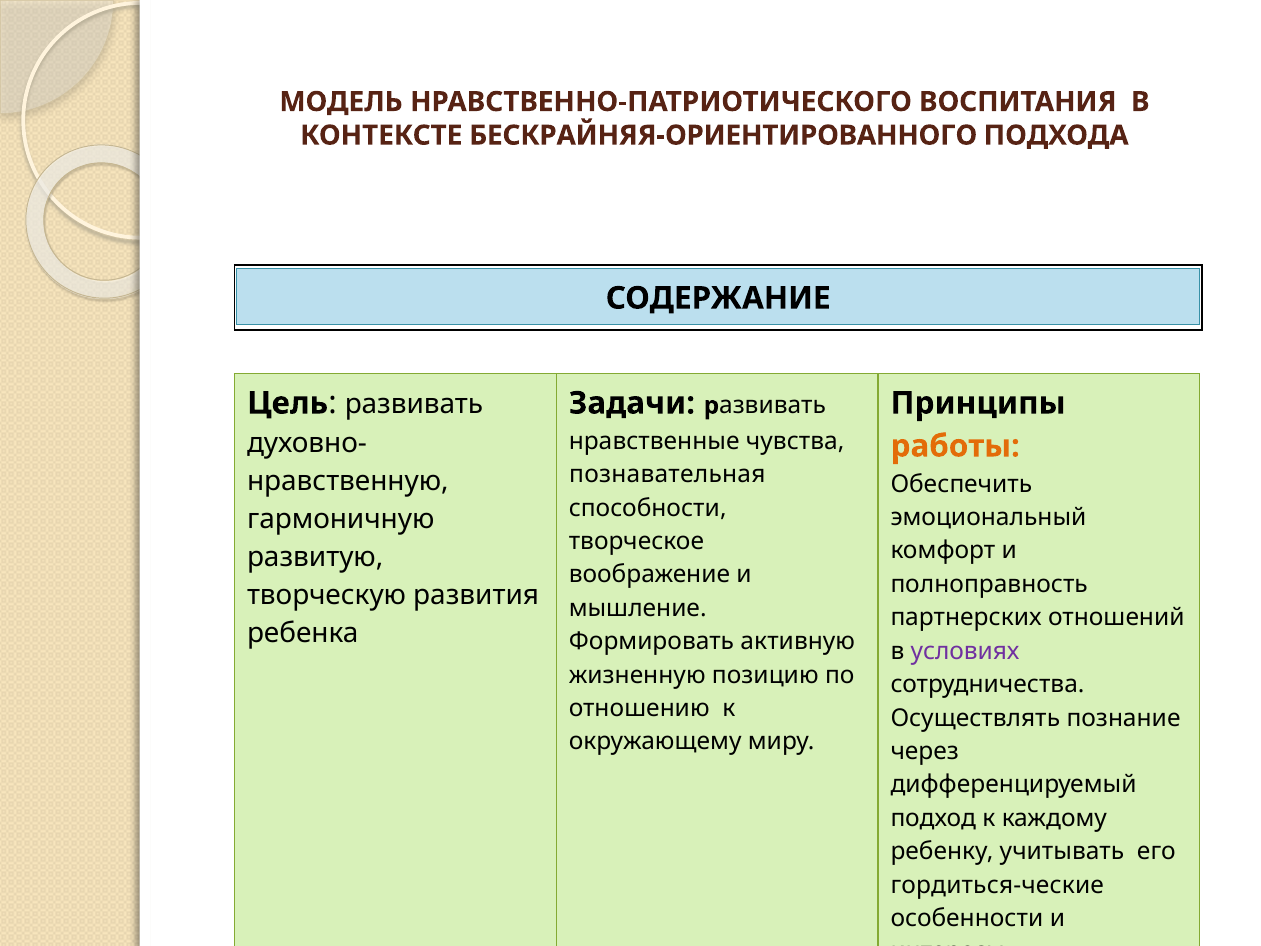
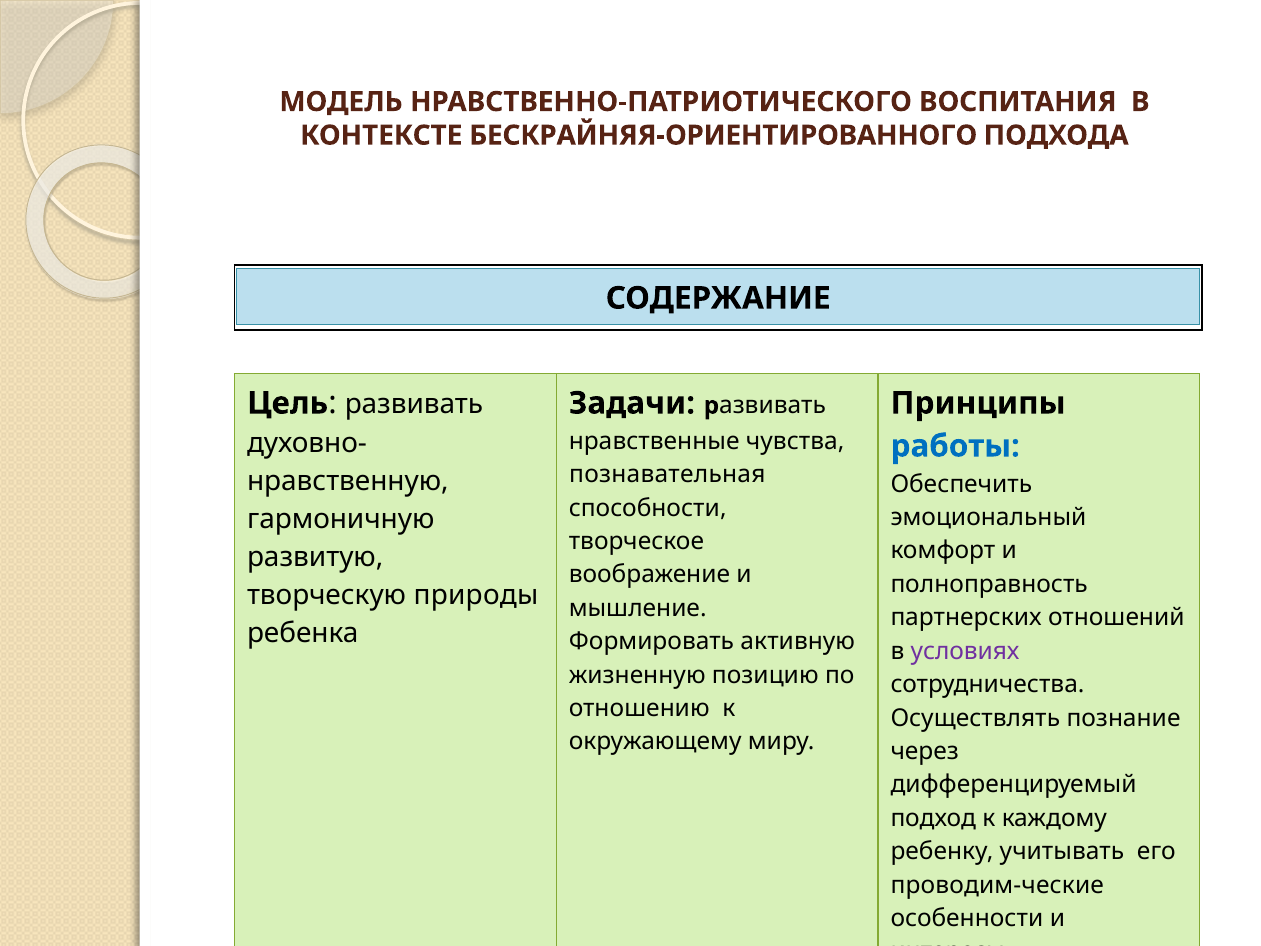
работы colour: orange -> blue
развития: развития -> природы
гордиться-ческие: гордиться-ческие -> проводим-ческие
